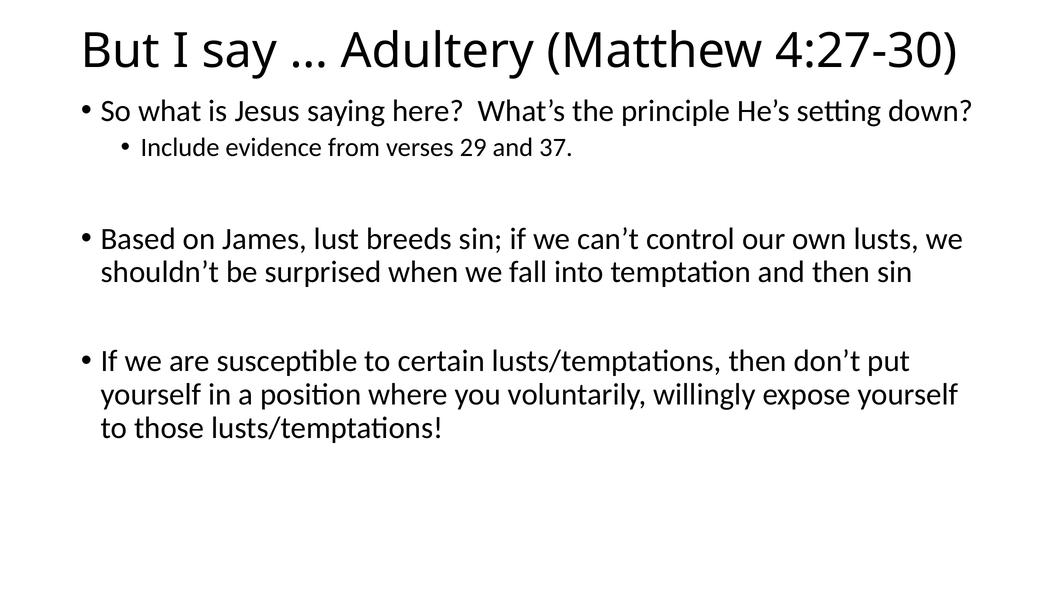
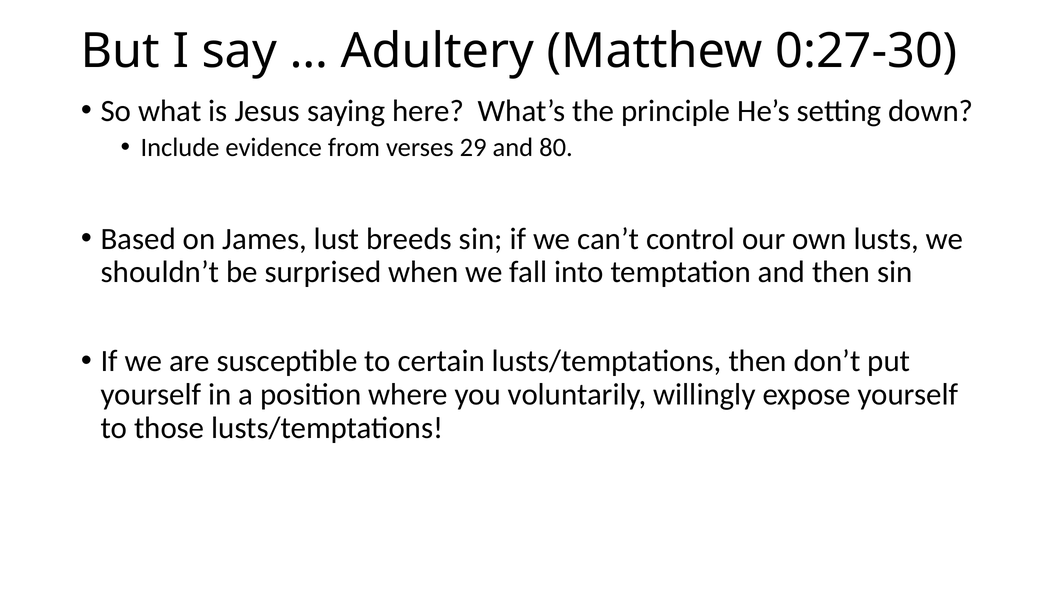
4:27-30: 4:27-30 -> 0:27-30
37: 37 -> 80
